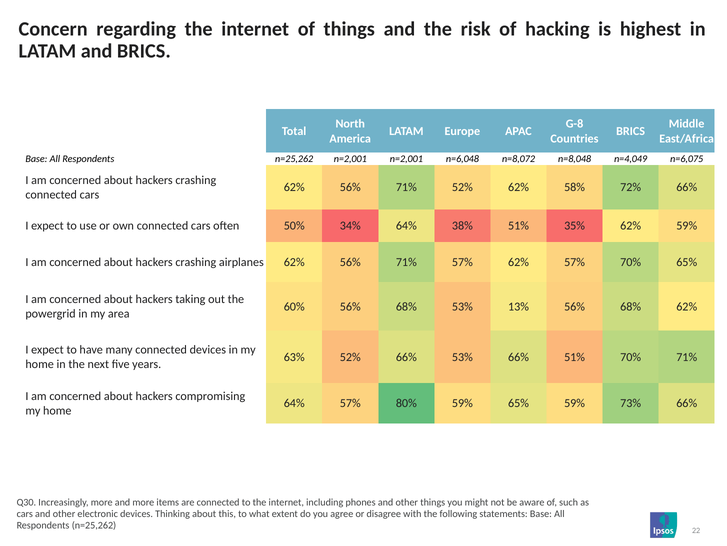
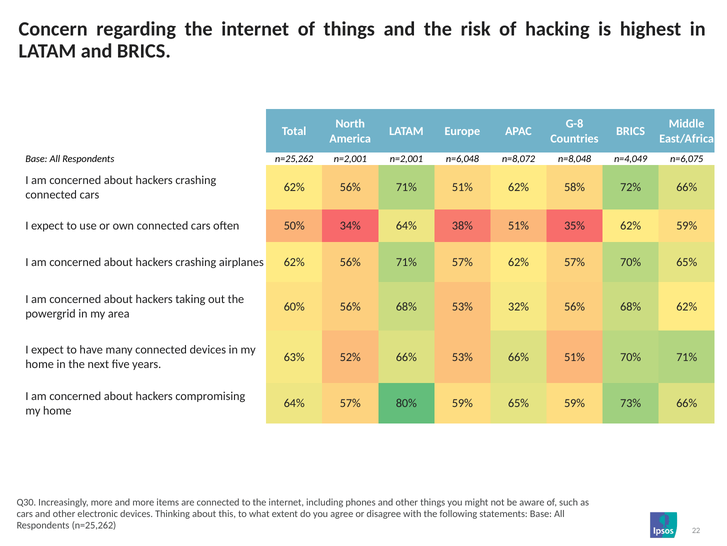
71% 52%: 52% -> 51%
13%: 13% -> 32%
